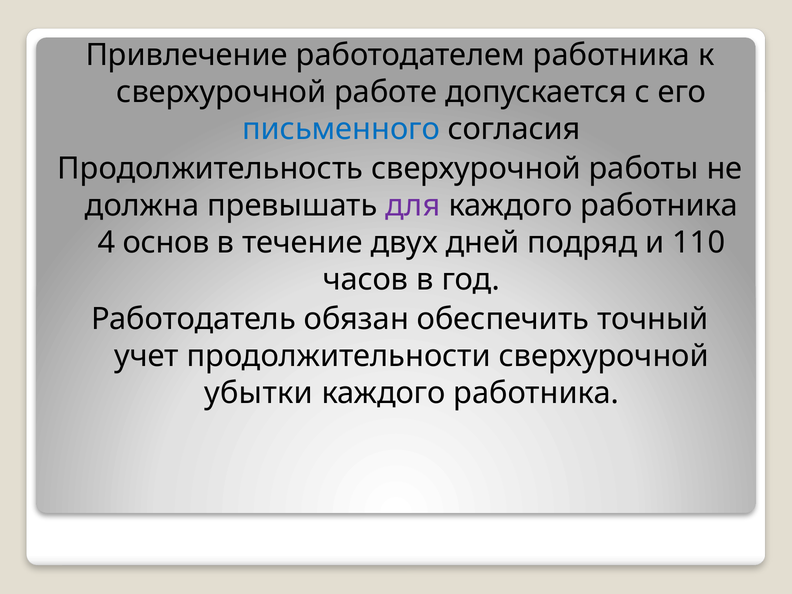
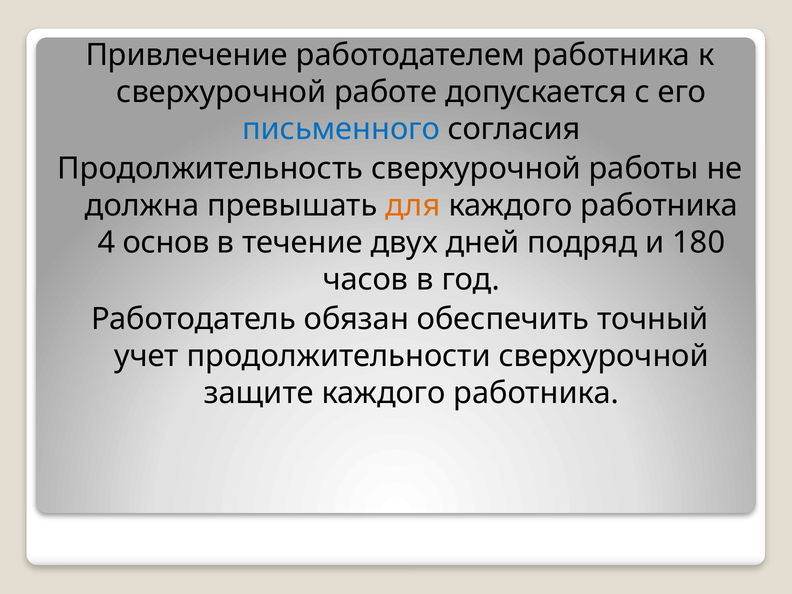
для colour: purple -> orange
110: 110 -> 180
убытки: убытки -> защите
